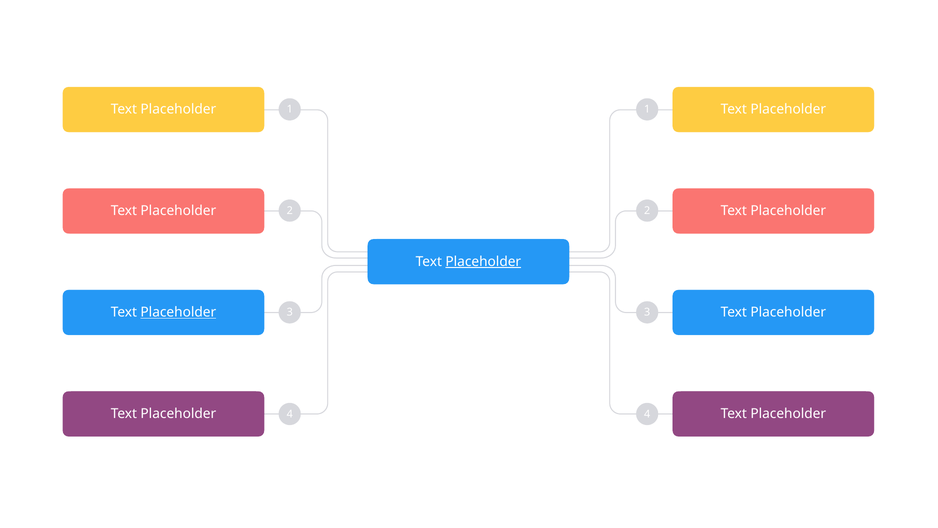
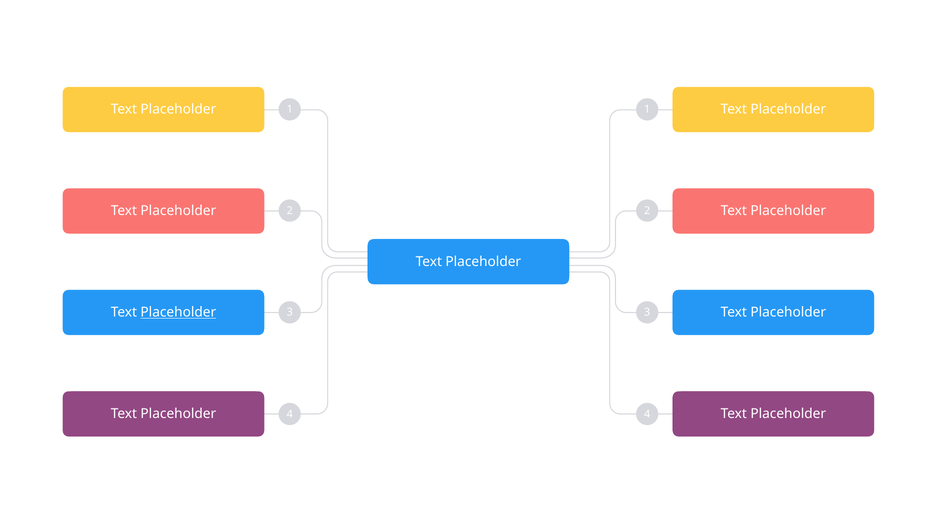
Placeholder at (483, 261) underline: present -> none
